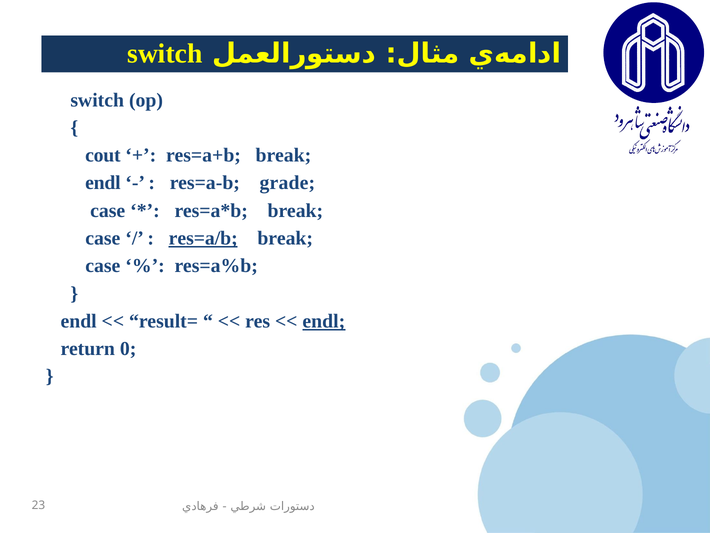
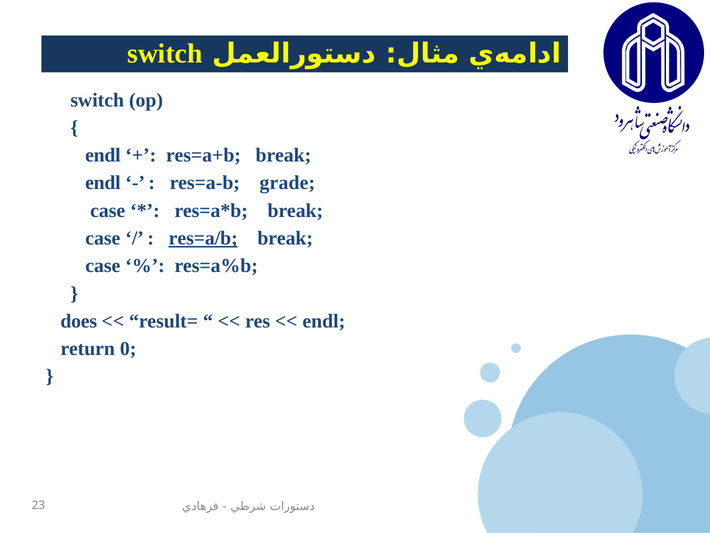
cout at (103, 155): cout -> endl
endl at (79, 321): endl -> does
endl at (324, 321) underline: present -> none
